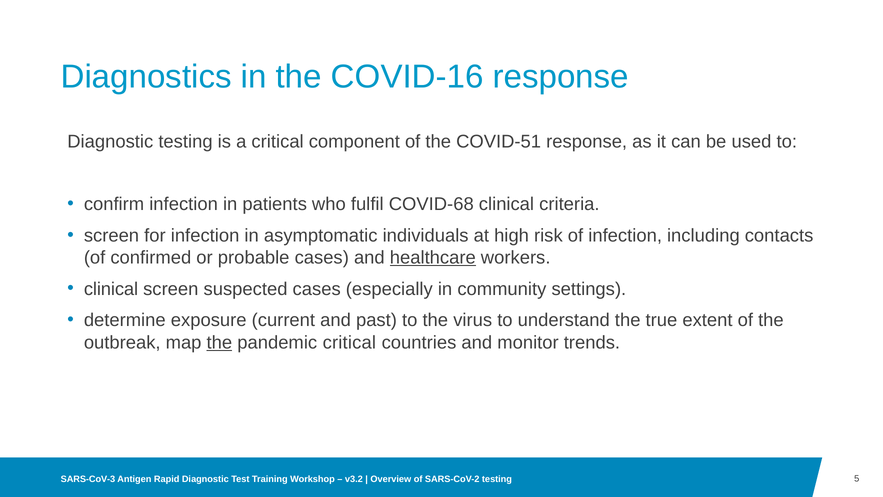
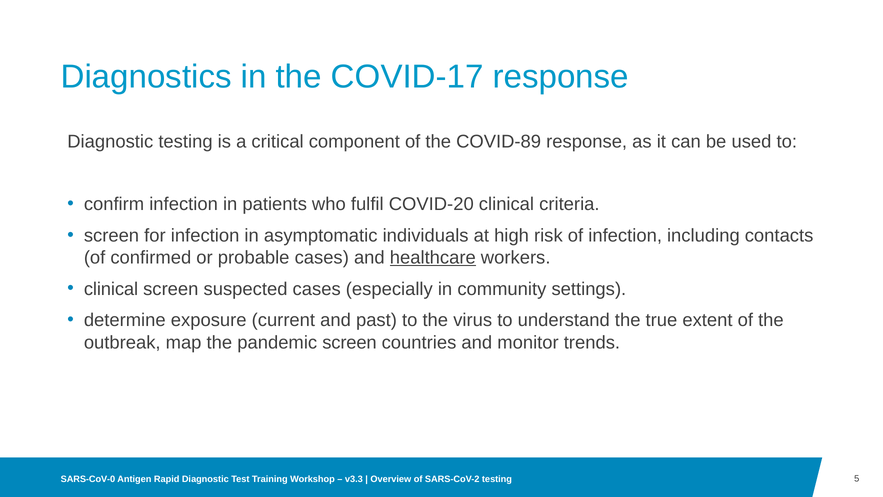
COVID-16: COVID-16 -> COVID-17
COVID-51: COVID-51 -> COVID-89
COVID-68: COVID-68 -> COVID-20
the at (219, 342) underline: present -> none
pandemic critical: critical -> screen
SARS-CoV-3: SARS-CoV-3 -> SARS-CoV-0
v3.2: v3.2 -> v3.3
